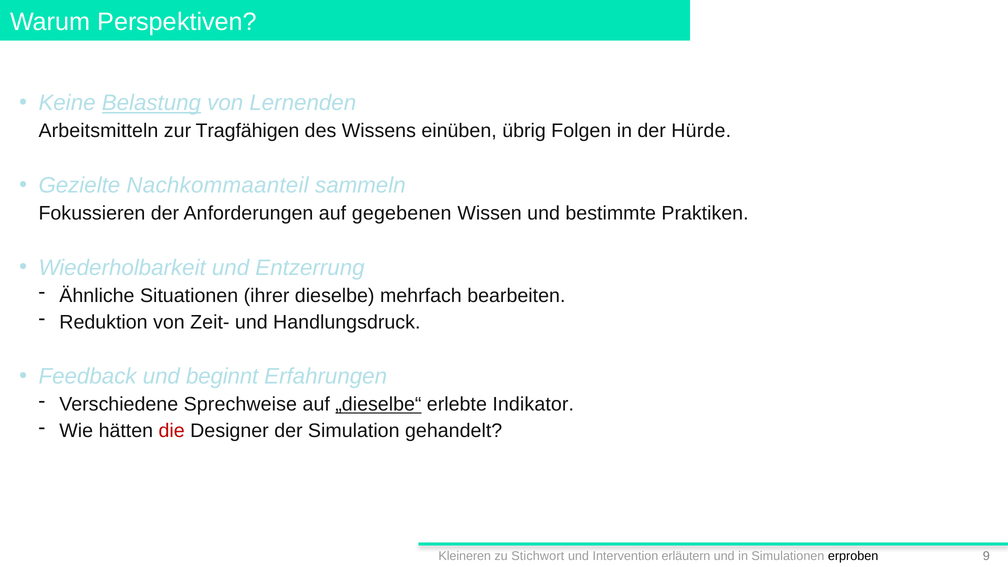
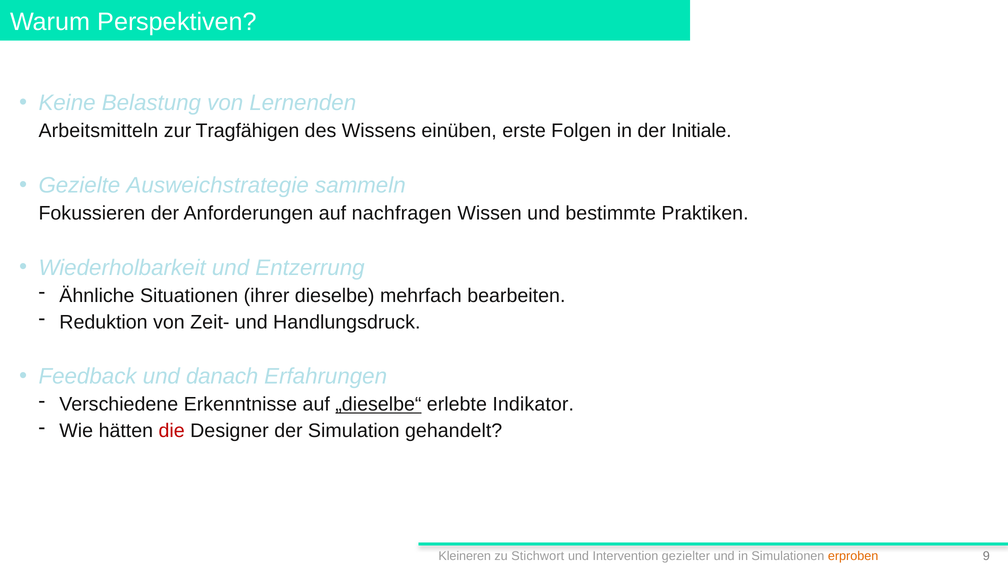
Belastung underline: present -> none
übrig: übrig -> erste
Hürde: Hürde -> Initiale
Nachkommaanteil: Nachkommaanteil -> Ausweichstrategie
gegebenen: gegebenen -> nachfragen
beginnt: beginnt -> danach
Sprechweise: Sprechweise -> Erkenntnisse
erläutern: erläutern -> gezielter
erproben colour: black -> orange
